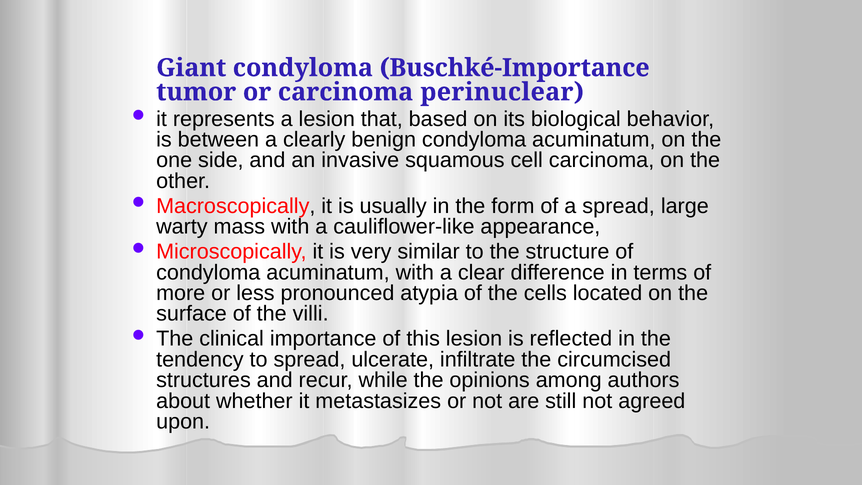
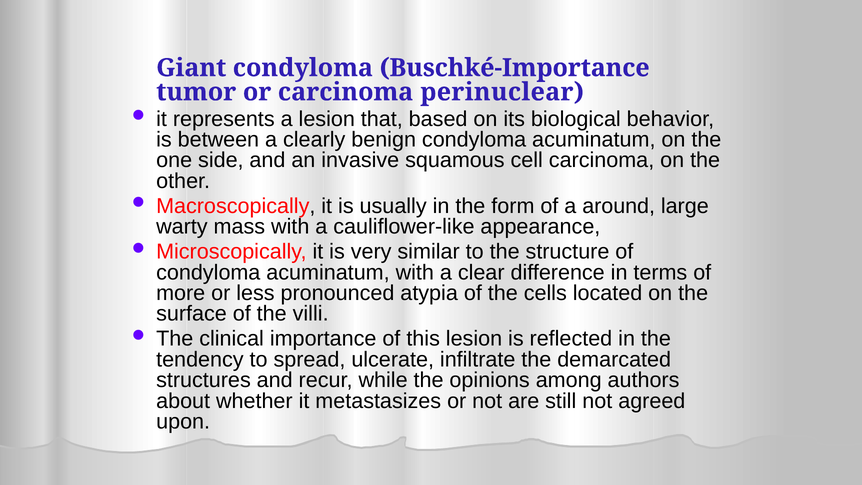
a spread: spread -> around
circumcised: circumcised -> demarcated
